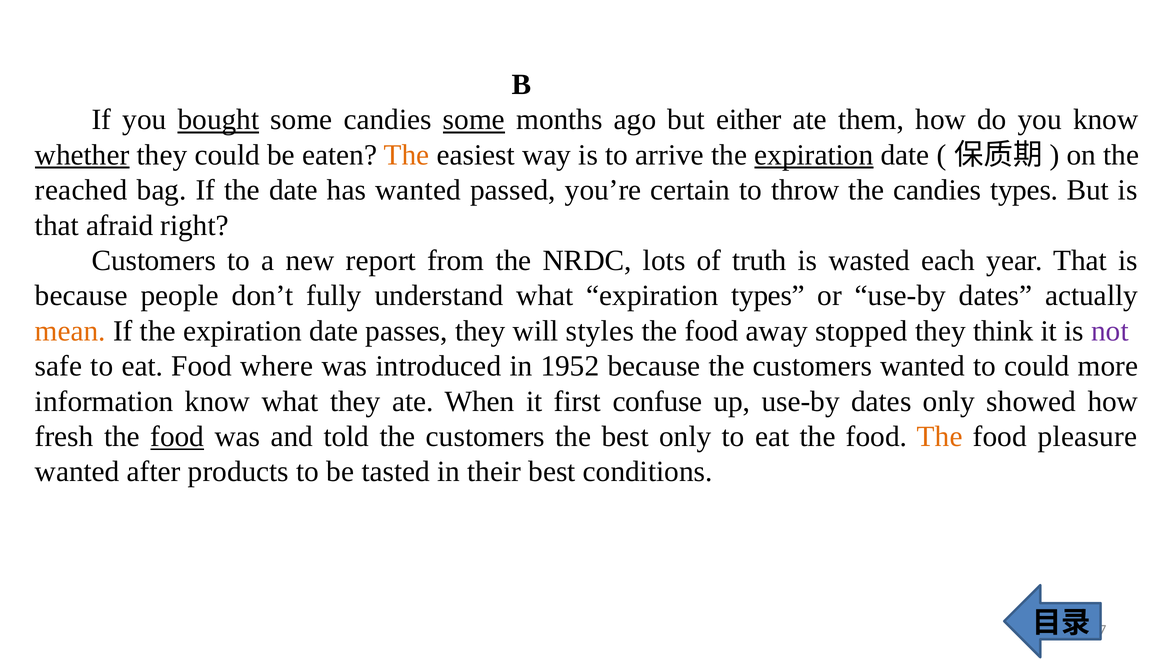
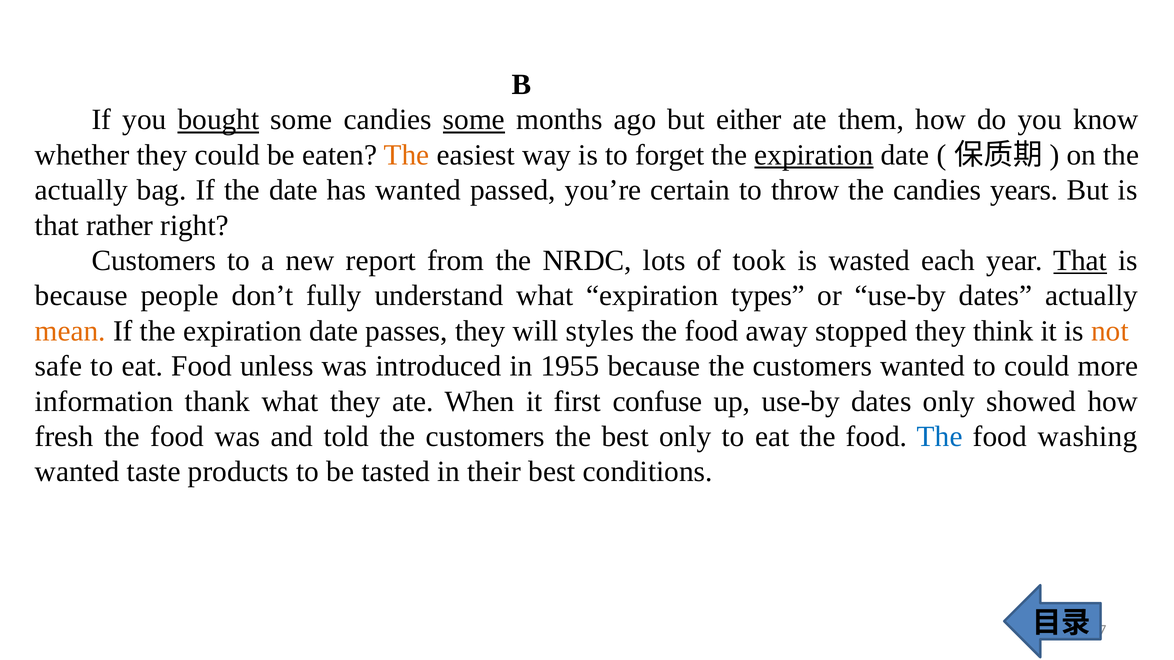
whether underline: present -> none
arrive: arrive -> forget
reached at (81, 190): reached -> actually
candies types: types -> years
afraid: afraid -> rather
truth: truth -> took
That at (1080, 261) underline: none -> present
not colour: purple -> orange
where: where -> unless
1952: 1952 -> 1955
information know: know -> thank
food at (177, 437) underline: present -> none
The at (940, 437) colour: orange -> blue
pleasure: pleasure -> washing
after: after -> taste
